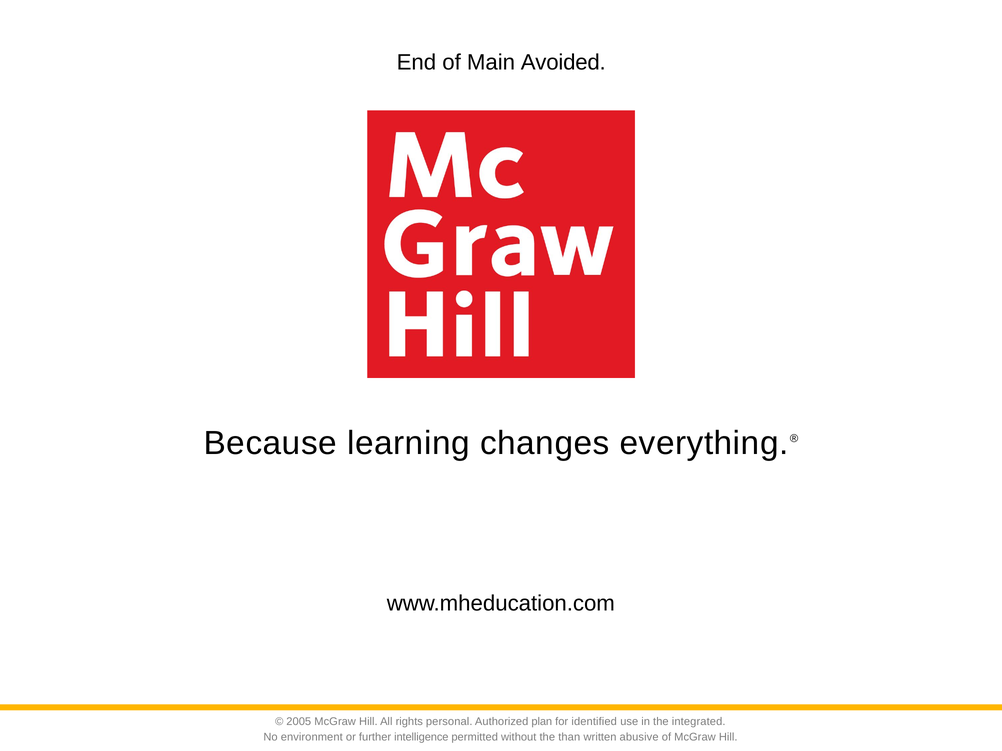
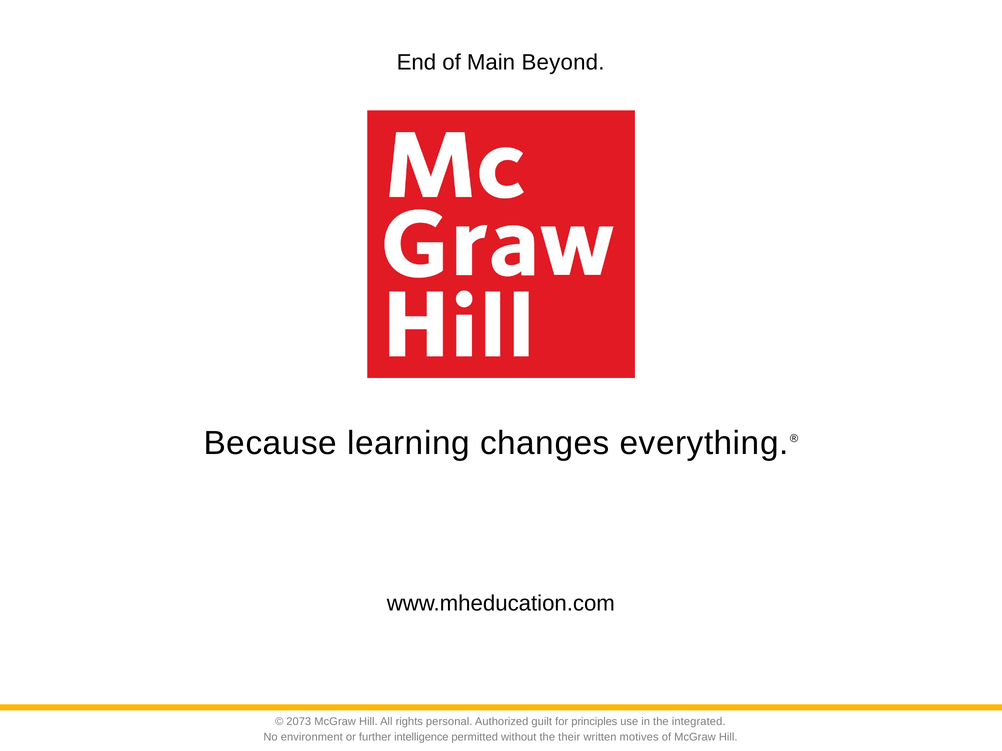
Avoided: Avoided -> Beyond
2005: 2005 -> 2073
plan: plan -> guilt
identified: identified -> principles
than: than -> their
abusive: abusive -> motives
